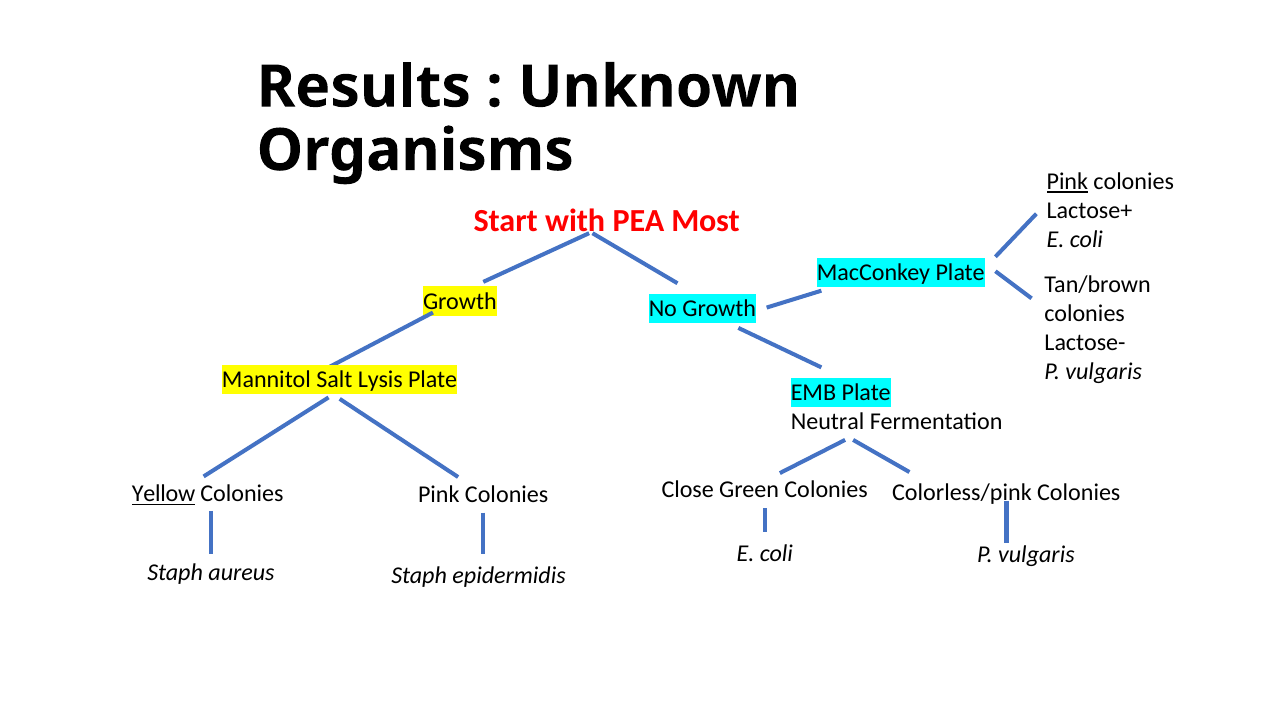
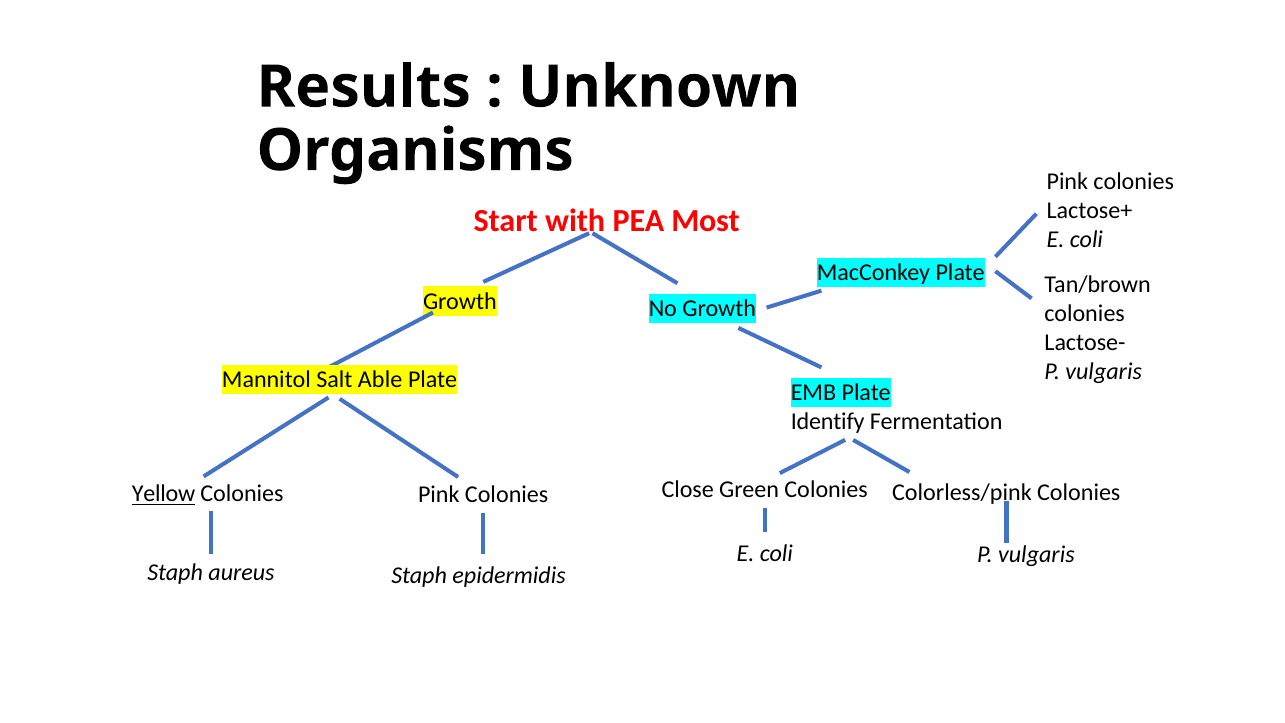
Pink at (1067, 182) underline: present -> none
Lysis: Lysis -> Able
Neutral: Neutral -> Identify
